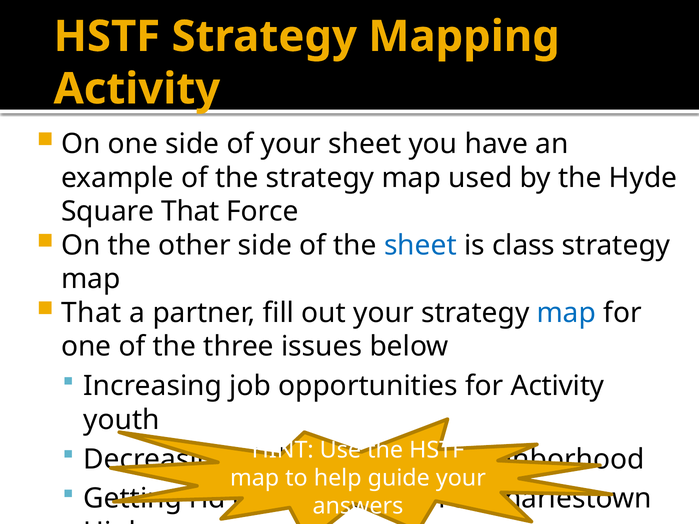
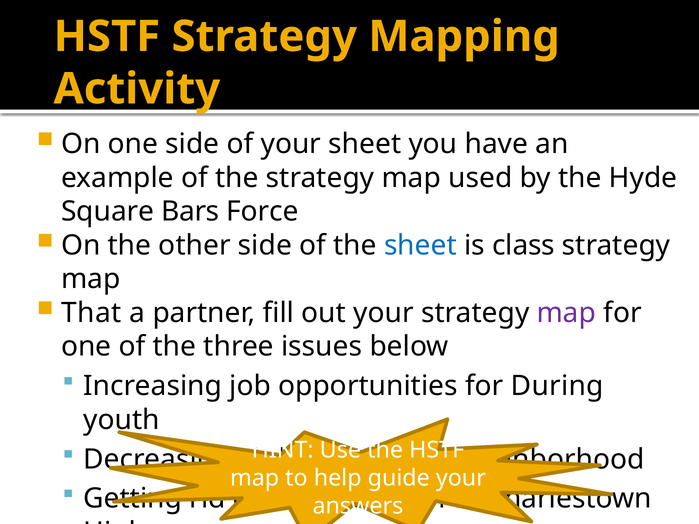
Square That: That -> Bars
map at (566, 313) colour: blue -> purple
for Activity: Activity -> During
